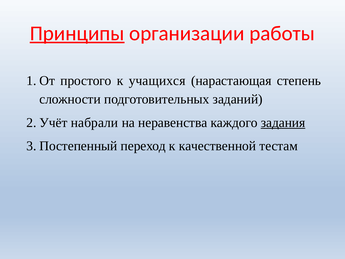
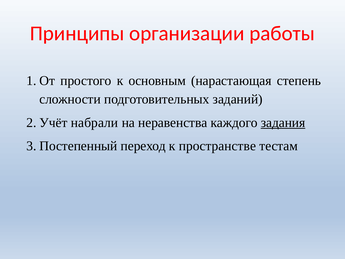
Принципы underline: present -> none
учащихся: учащихся -> основным
качественной: качественной -> пространстве
